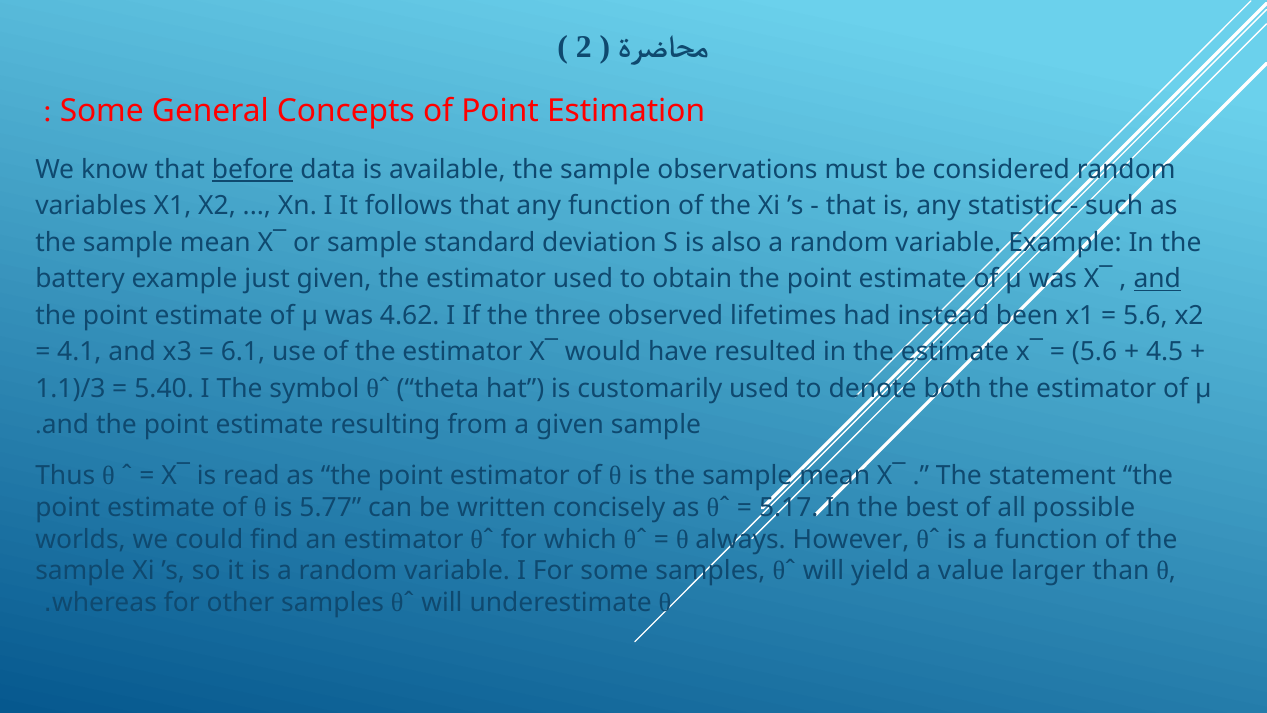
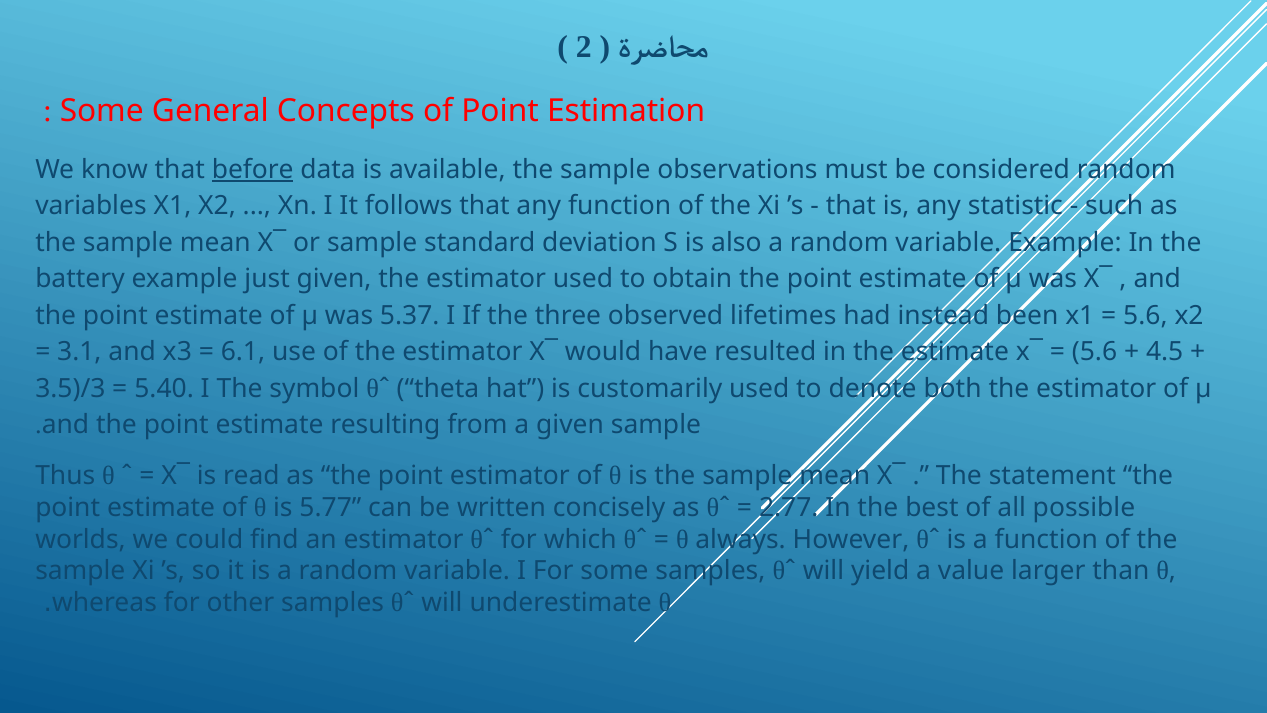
and at (1157, 279) underline: present -> none
4.62: 4.62 -> 5.37
4.1: 4.1 -> 3.1
1.1)/3: 1.1)/3 -> 3.5)/3
5.17: 5.17 -> 2.77
